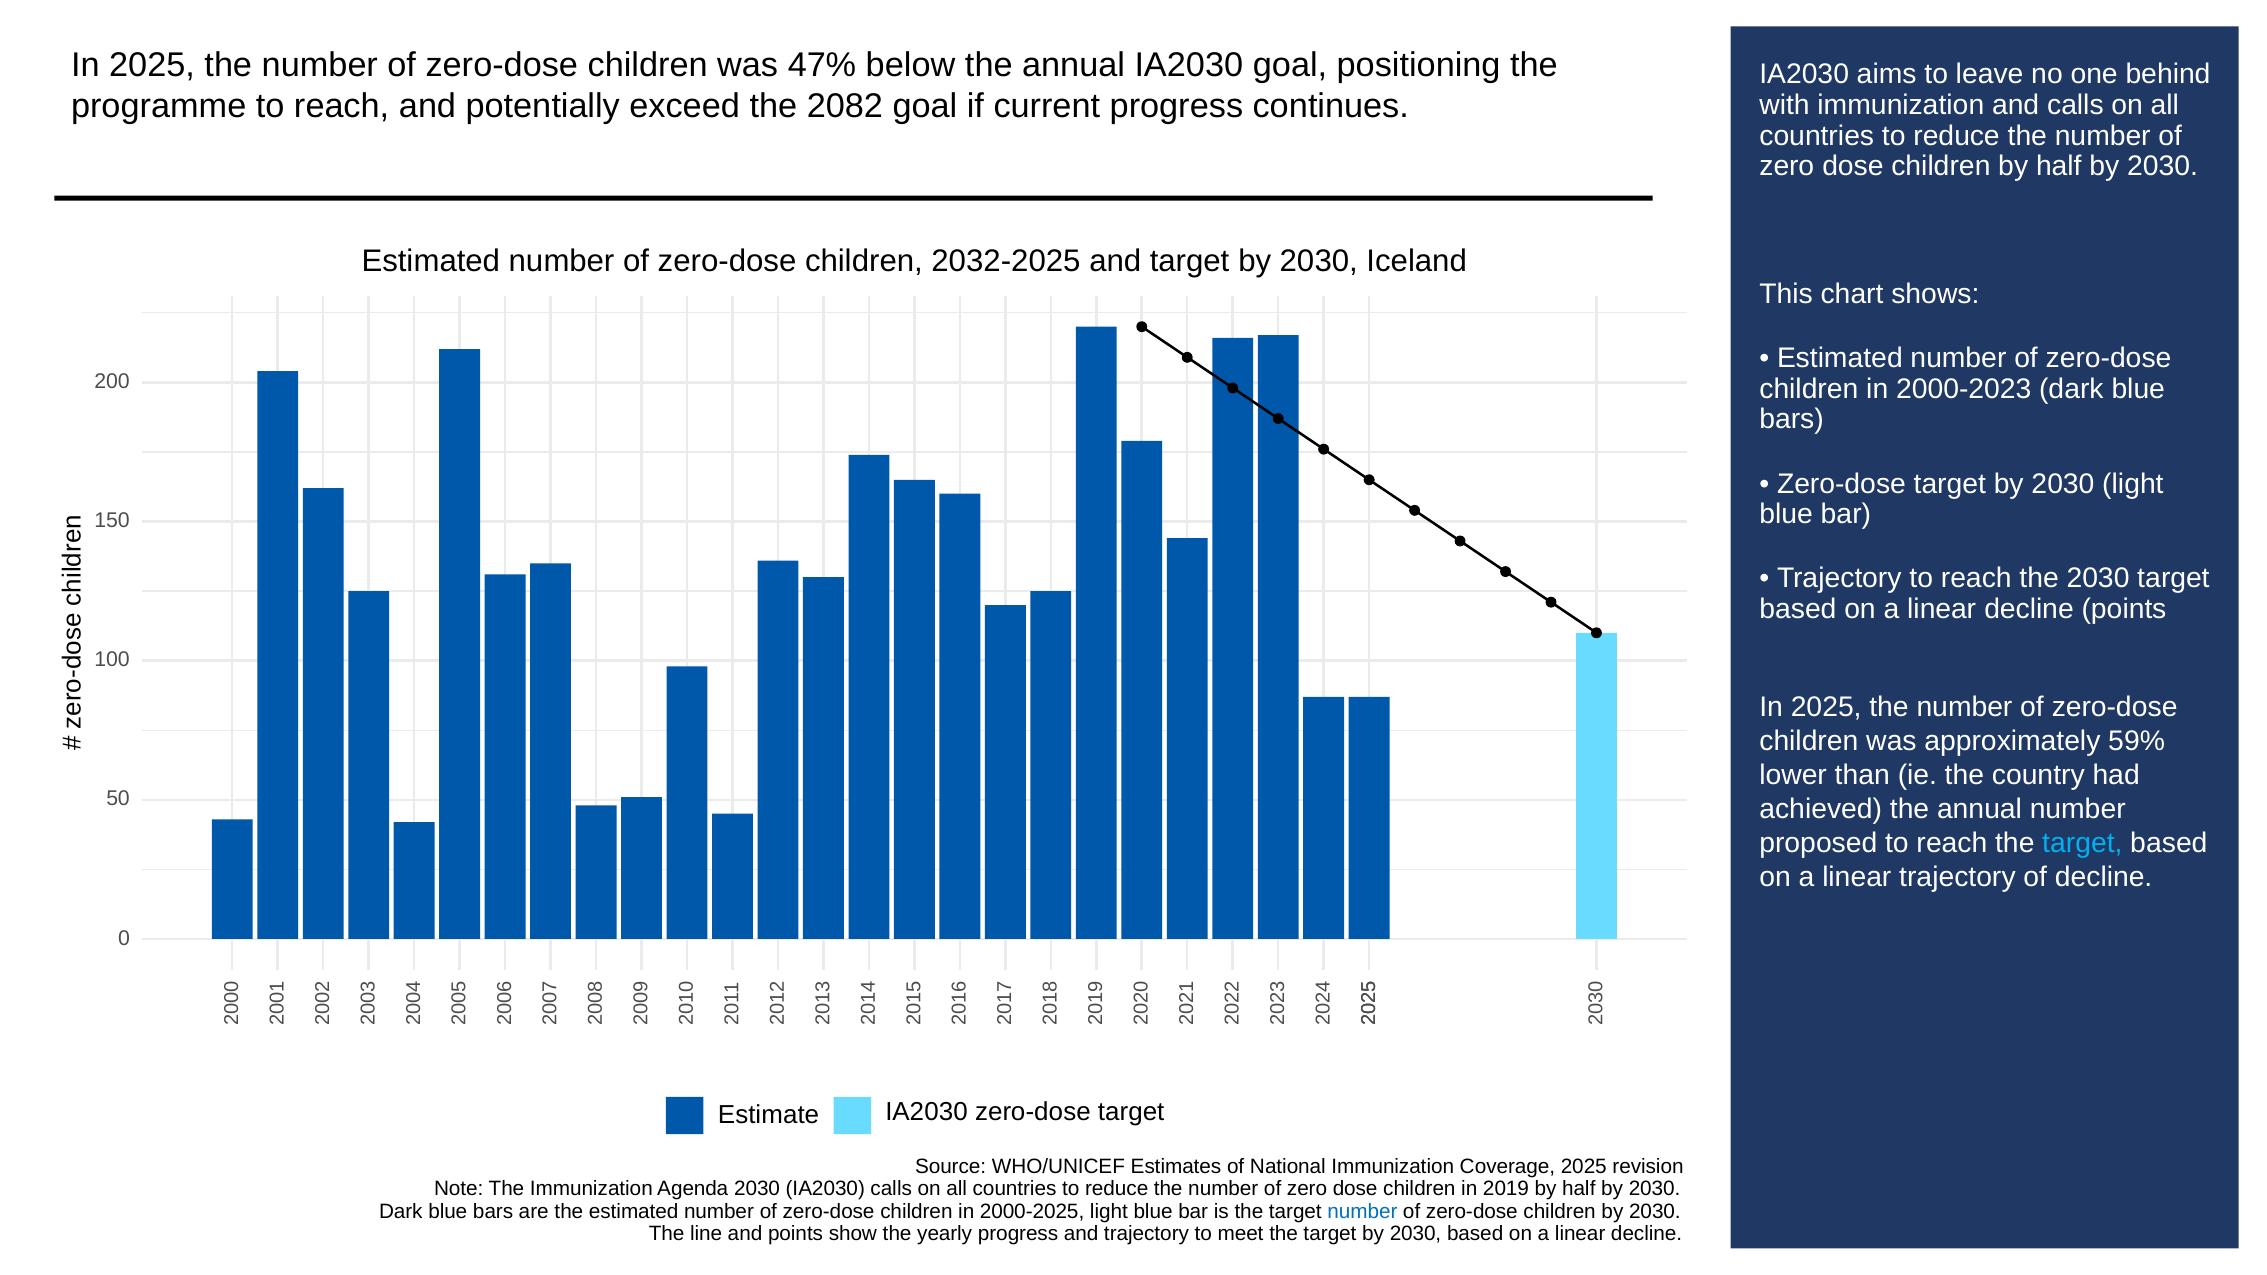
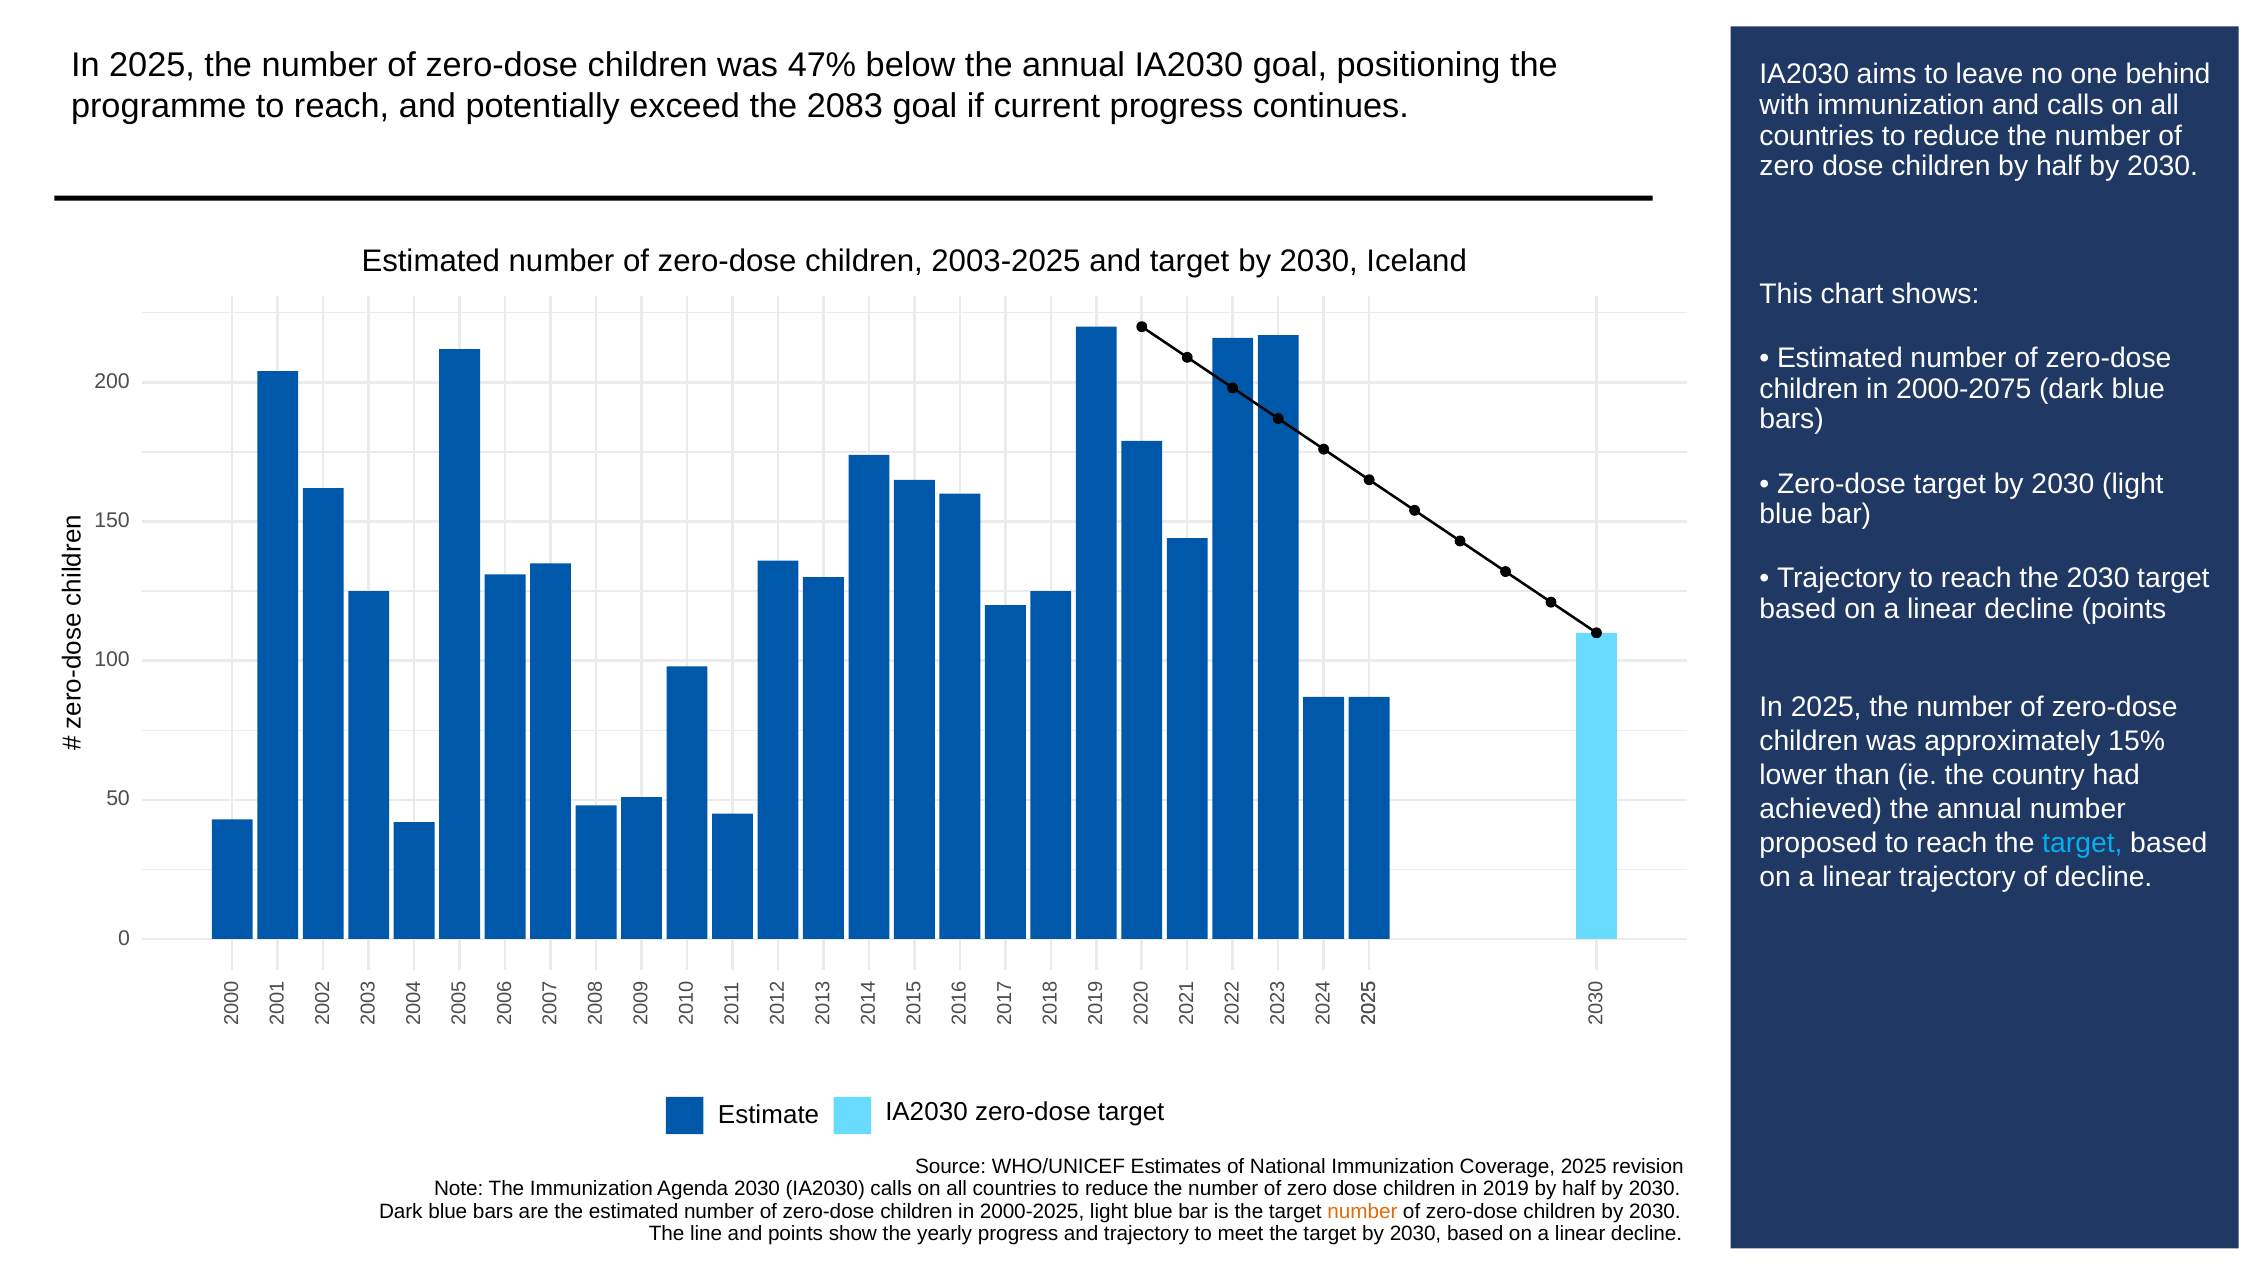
2082: 2082 -> 2083
2032-2025: 2032-2025 -> 2003-2025
2000-2023: 2000-2023 -> 2000-2075
59%: 59% -> 15%
number at (1362, 1211) colour: blue -> orange
